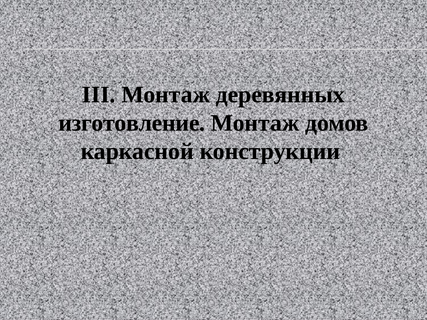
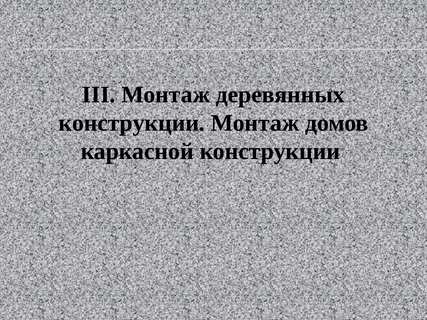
изготовление at (132, 123): изготовление -> конструкции
